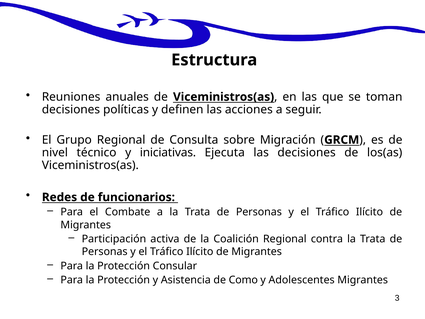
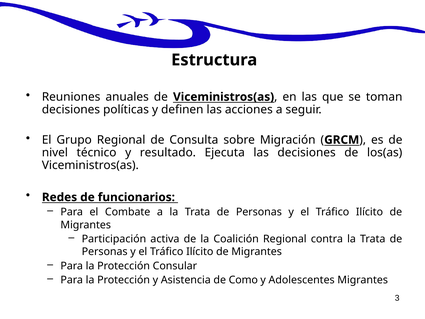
iniciativas: iniciativas -> resultado
